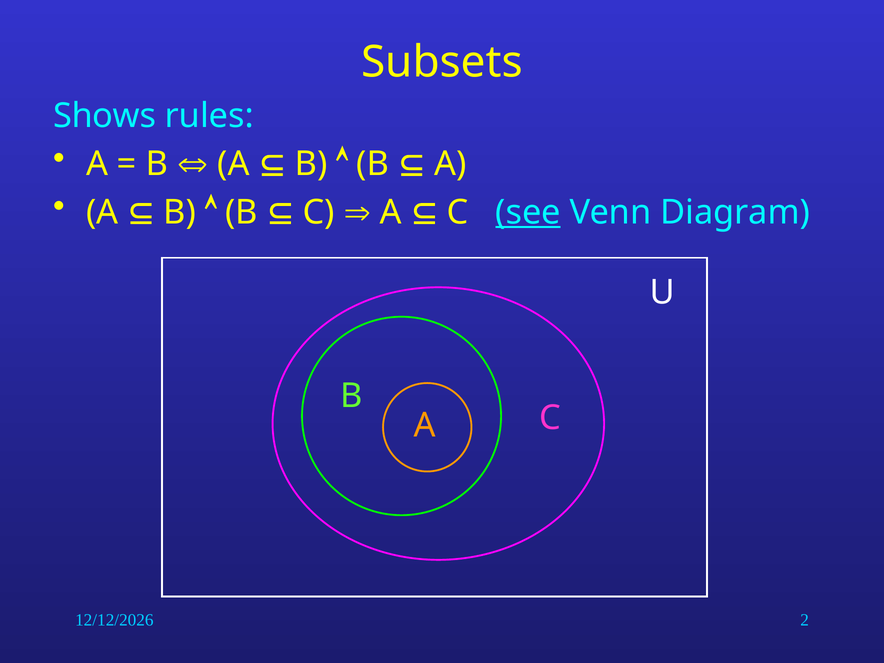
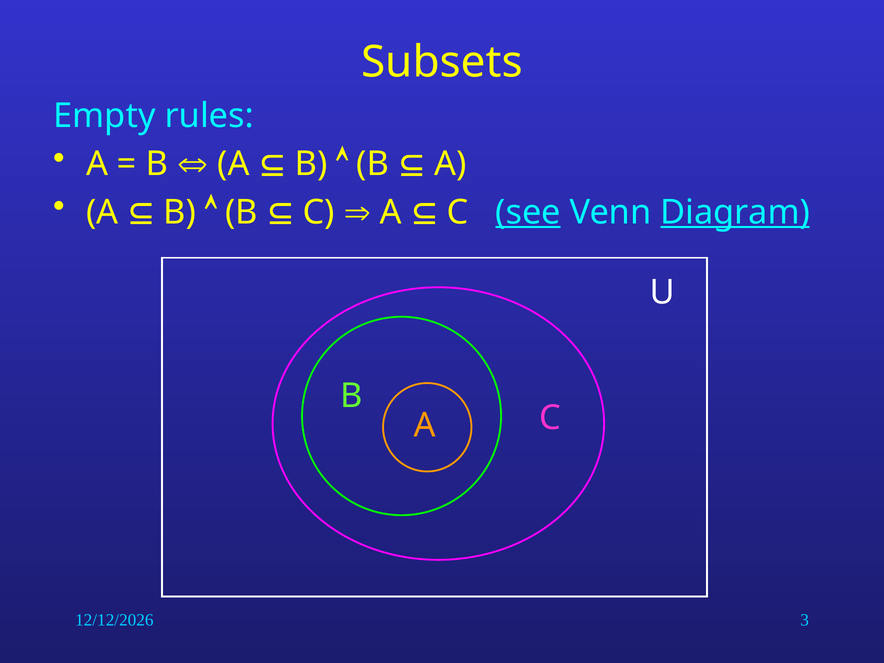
Shows: Shows -> Empty
Diagram underline: none -> present
2: 2 -> 3
